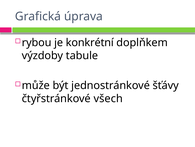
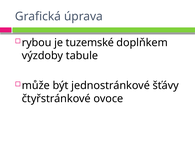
konkrétní: konkrétní -> tuzemské
všech: všech -> ovoce
